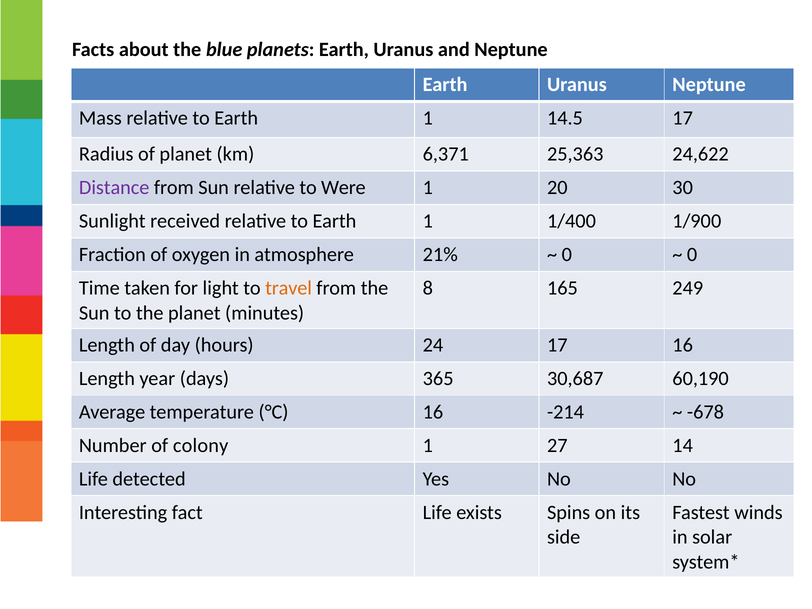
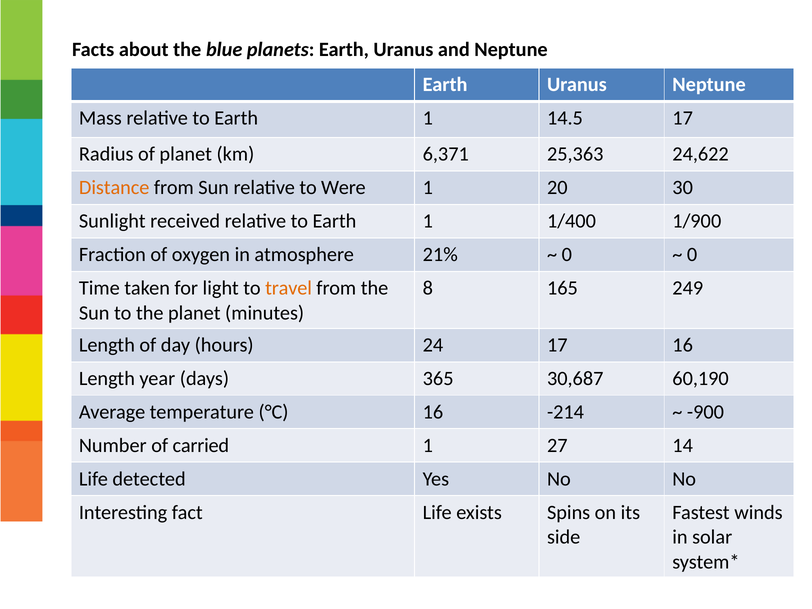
Distance colour: purple -> orange
-678: -678 -> -900
colony: colony -> carried
